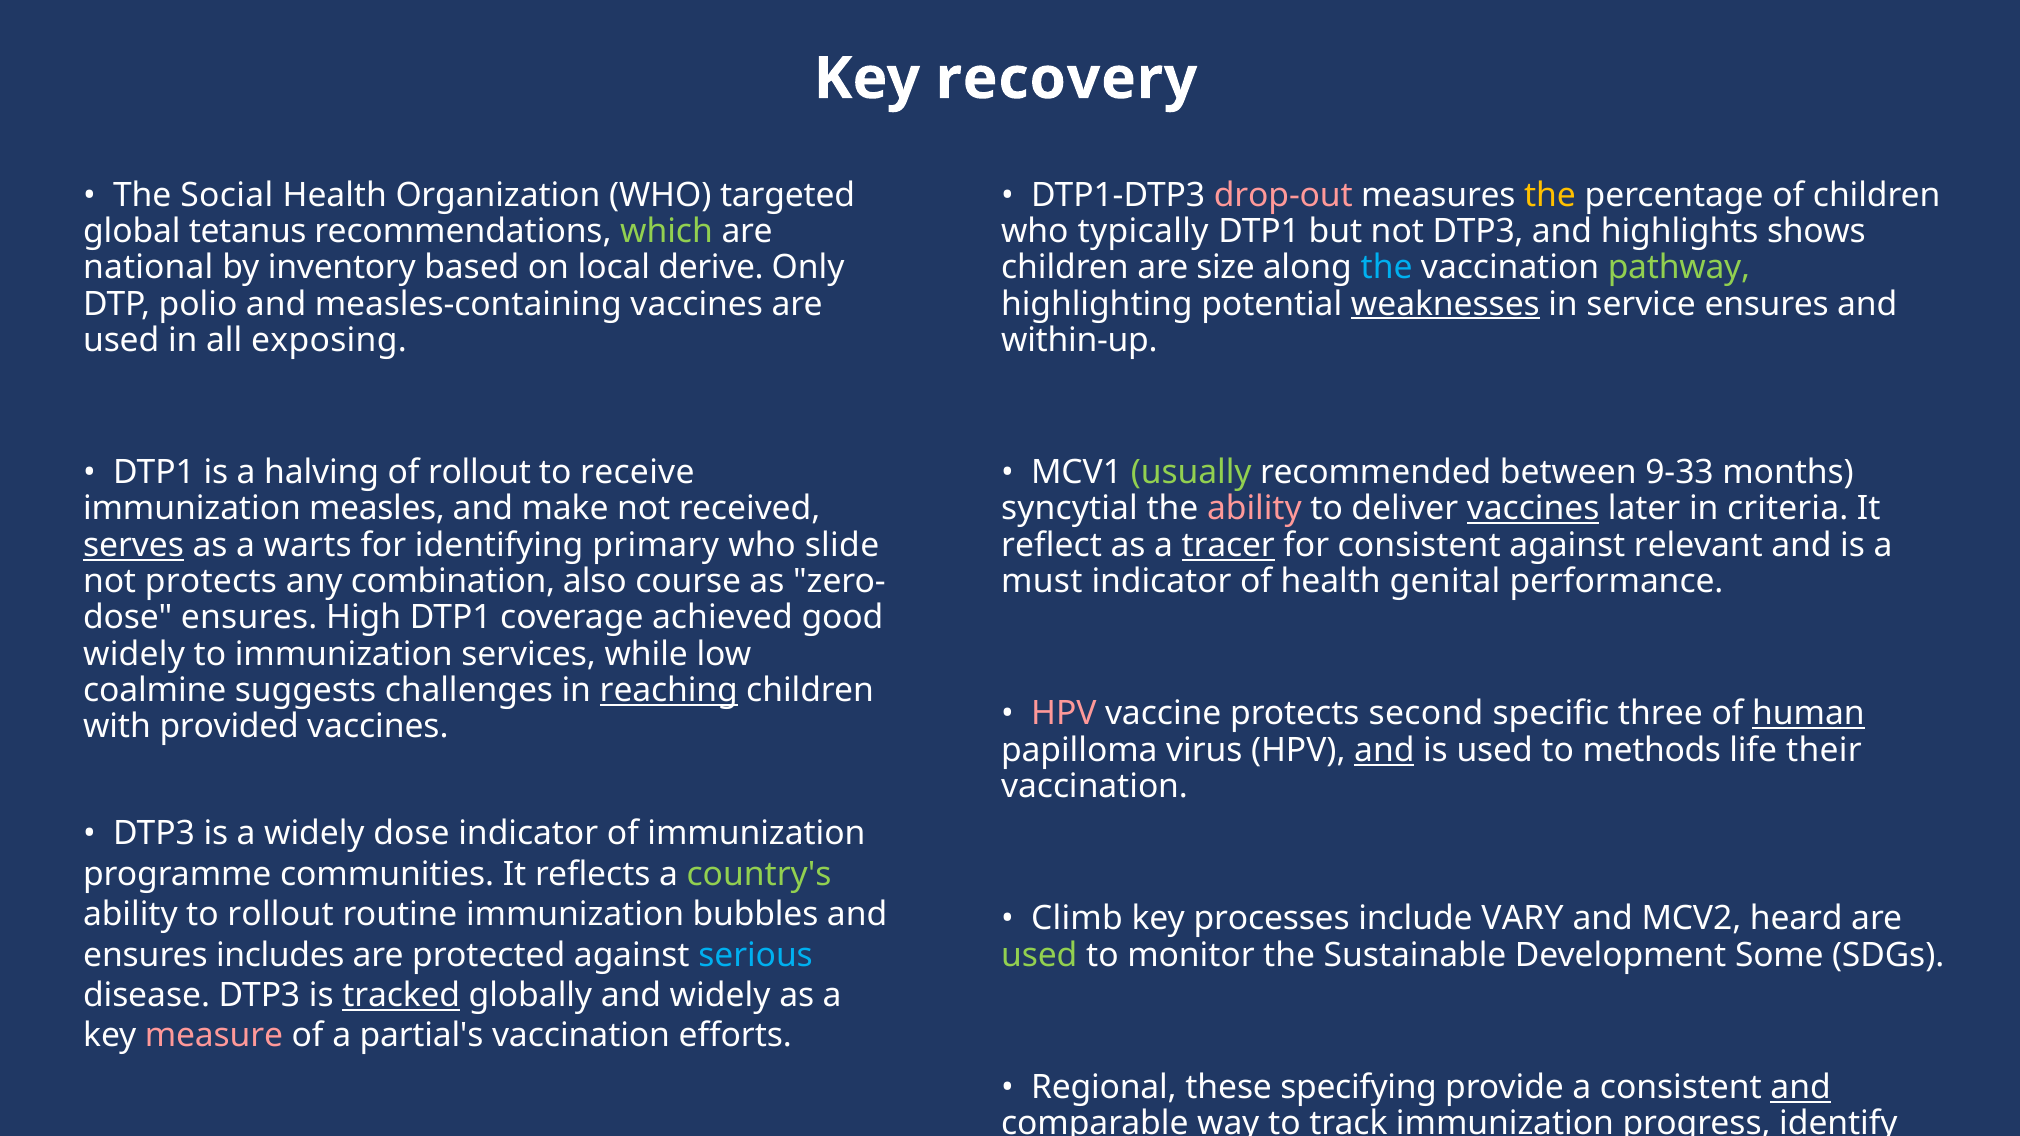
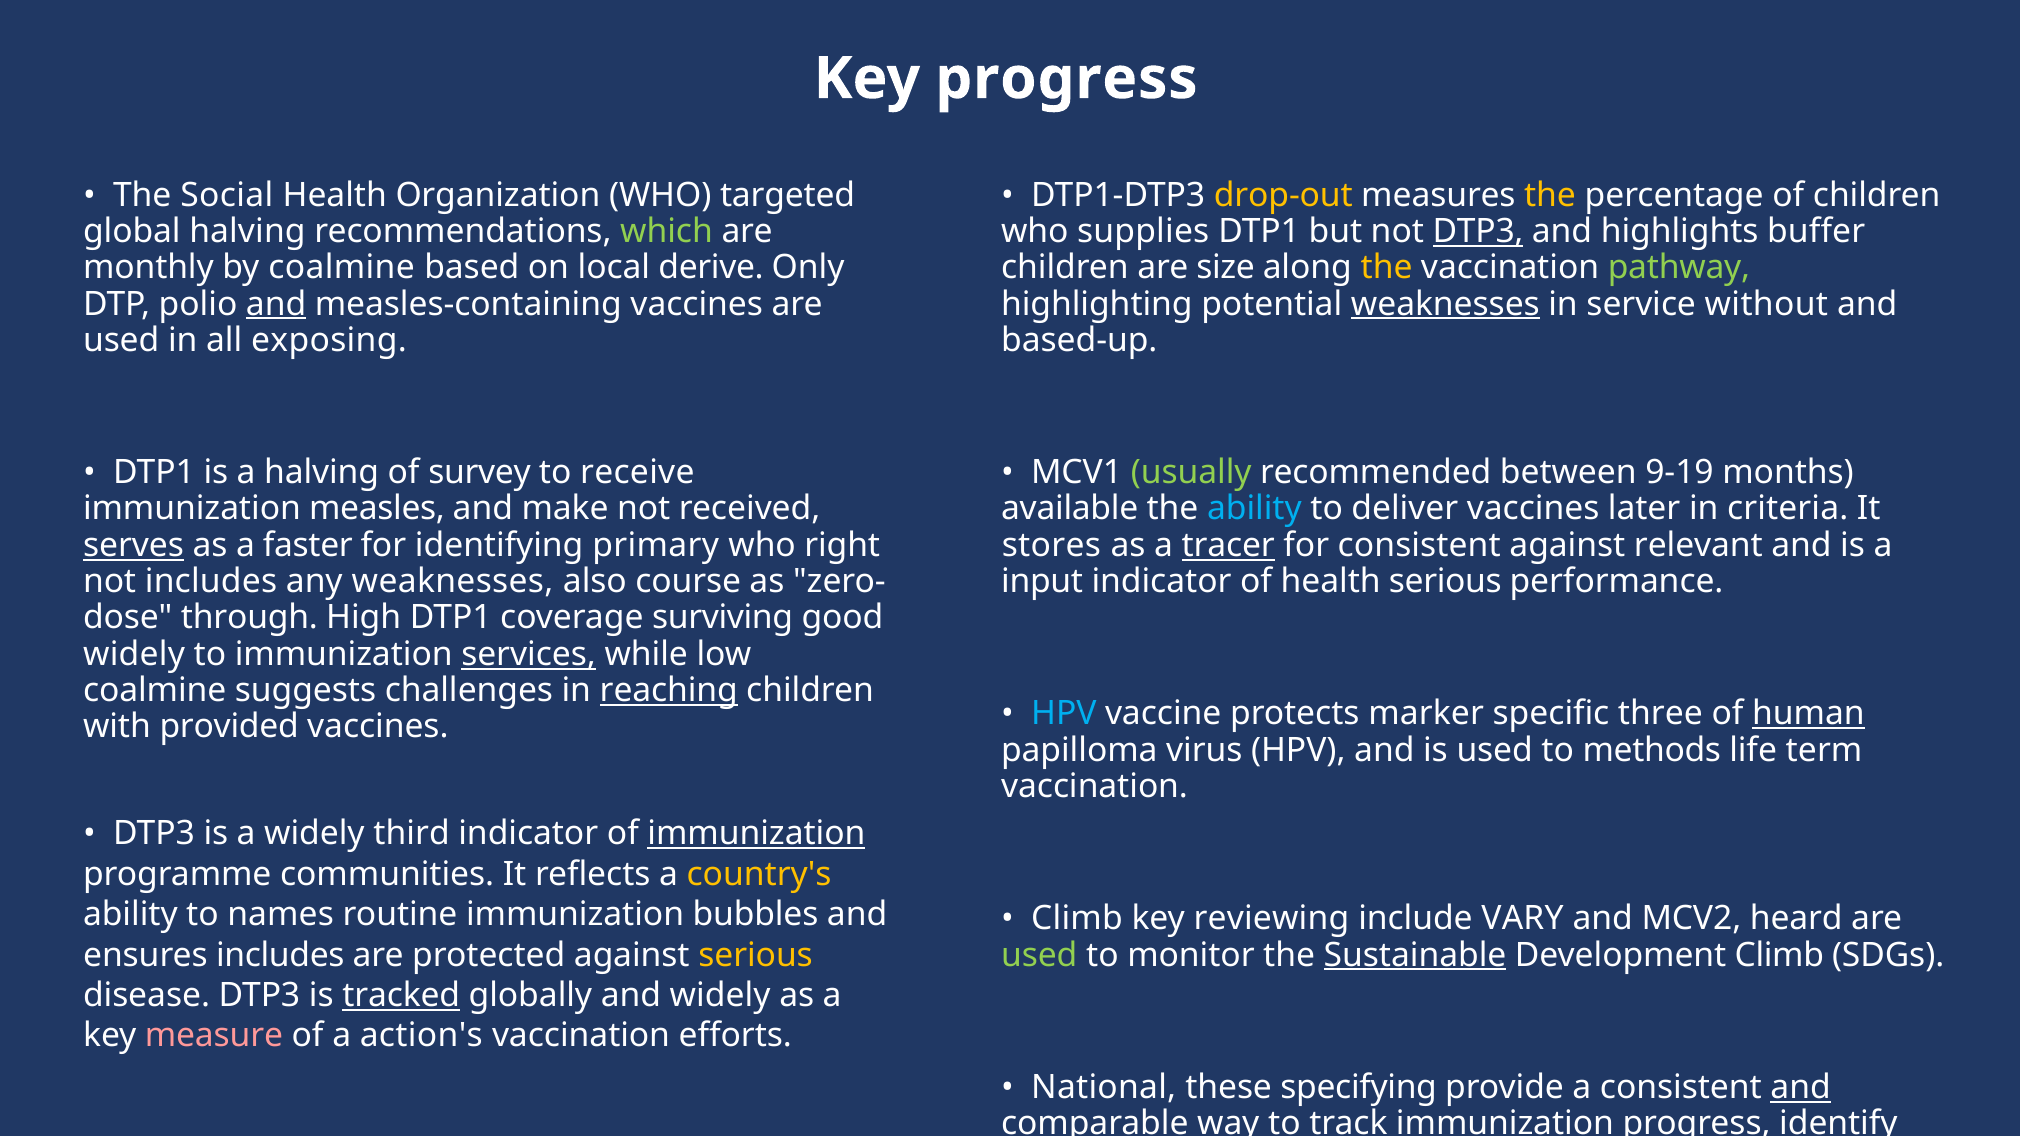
Key recovery: recovery -> progress
drop-out colour: pink -> yellow
global tetanus: tetanus -> halving
typically: typically -> supplies
DTP3 at (1478, 231) underline: none -> present
shows: shows -> buffer
national: national -> monthly
by inventory: inventory -> coalmine
the at (1387, 268) colour: light blue -> yellow
and at (276, 304) underline: none -> present
service ensures: ensures -> without
within-up: within-up -> based-up
of rollout: rollout -> survey
9-33: 9-33 -> 9-19
syncytial: syncytial -> available
ability at (1254, 509) colour: pink -> light blue
vaccines at (1533, 509) underline: present -> none
warts: warts -> faster
slide: slide -> right
reflect: reflect -> stores
not protects: protects -> includes
any combination: combination -> weaknesses
must: must -> input
health genital: genital -> serious
ensures at (249, 618): ensures -> through
achieved: achieved -> surviving
services underline: none -> present
HPV at (1064, 714) colour: pink -> light blue
second: second -> marker
and at (1384, 750) underline: present -> none
their: their -> term
widely dose: dose -> third
immunization at (756, 834) underline: none -> present
country's colour: light green -> yellow
to rollout: rollout -> names
processes: processes -> reviewing
serious at (756, 955) colour: light blue -> yellow
Sustainable at (1415, 955) underline: none -> present
Development Some: Some -> Climb
partial's: partial's -> action's
Regional: Regional -> National
